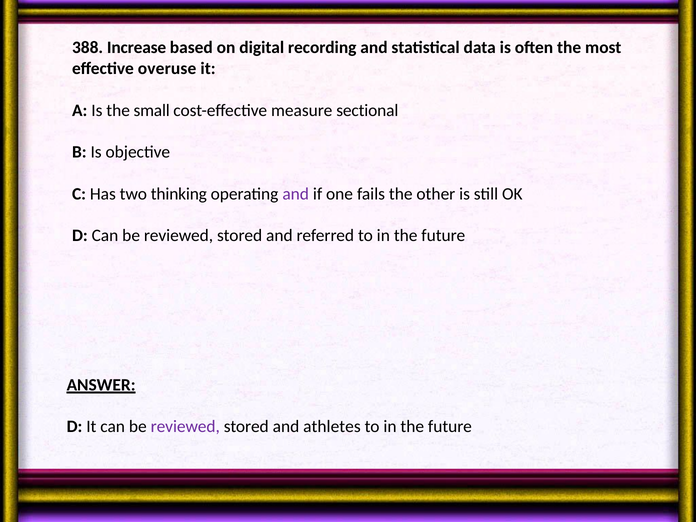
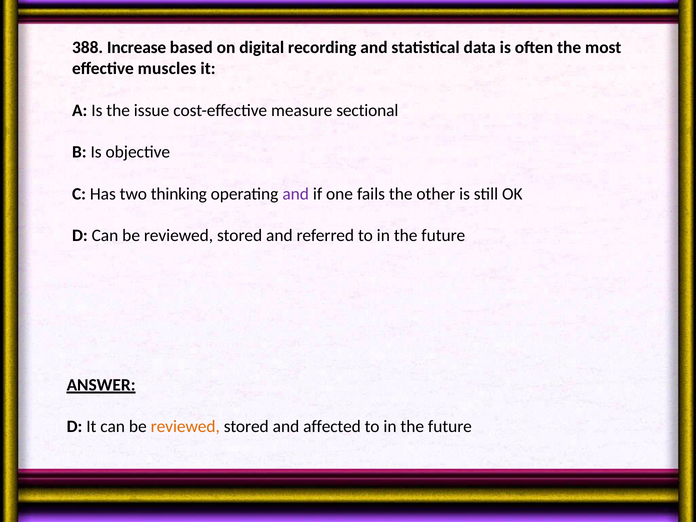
overuse: overuse -> muscles
small: small -> issue
reviewed at (185, 427) colour: purple -> orange
athletes: athletes -> affected
